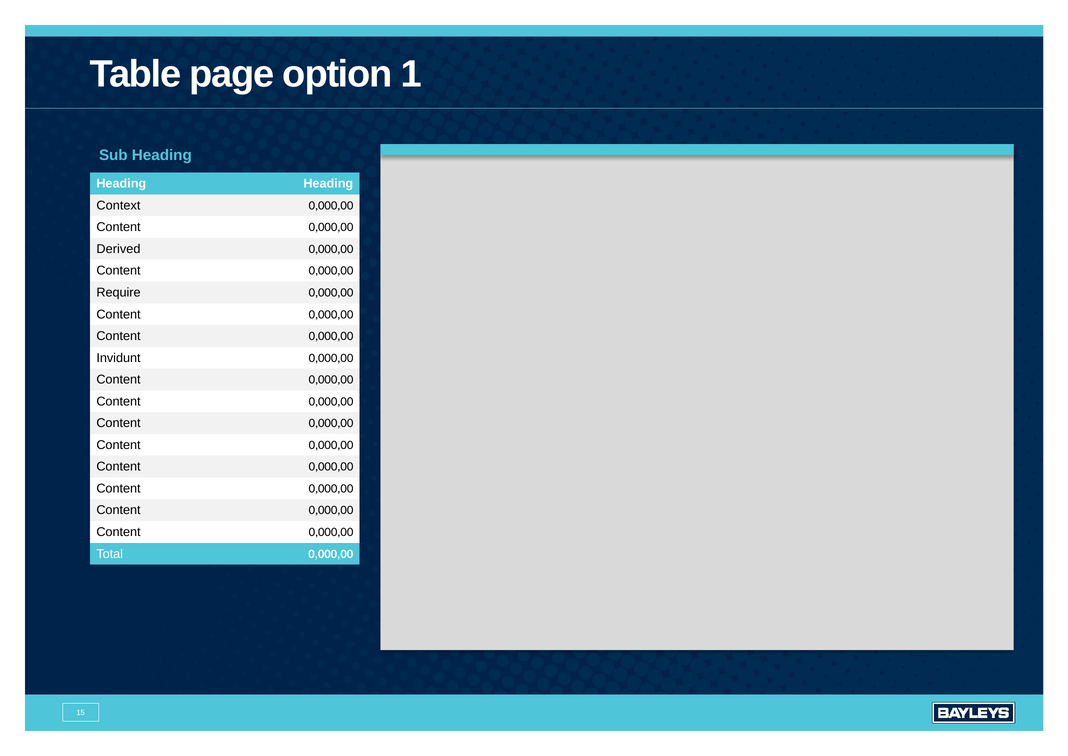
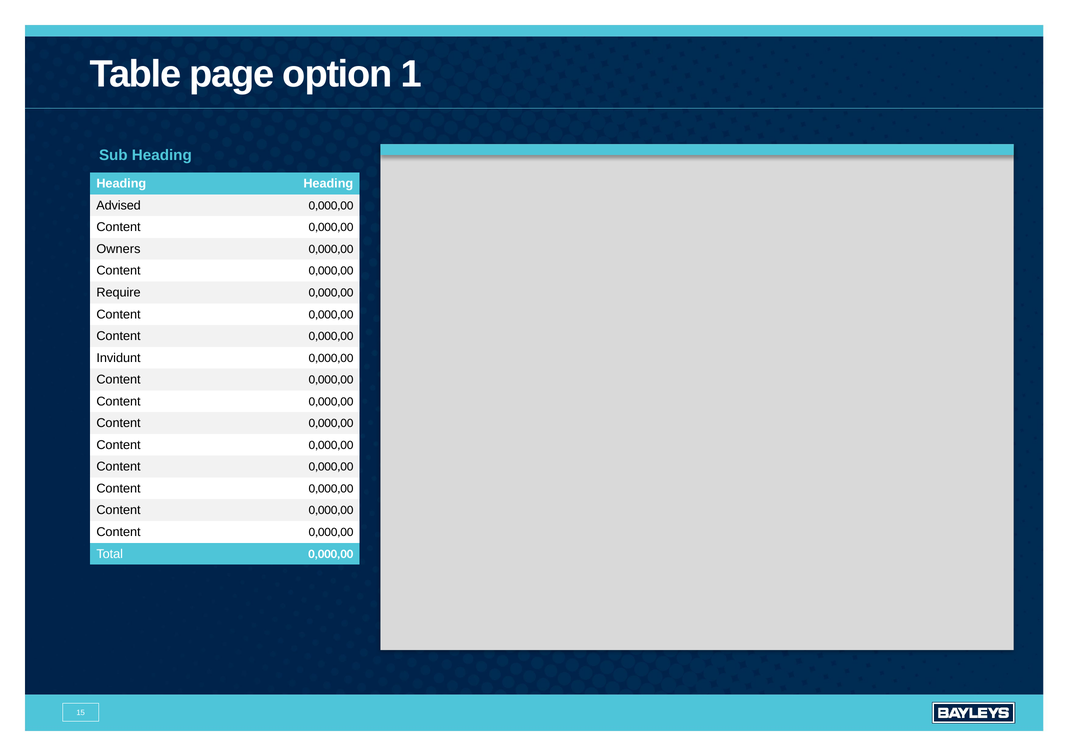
Context: Context -> Advised
Derived: Derived -> Owners
